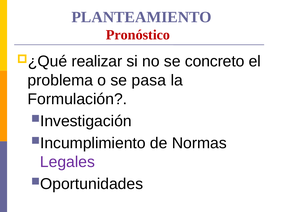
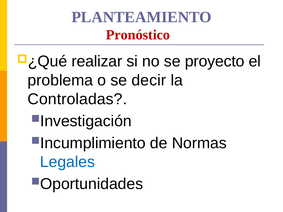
concreto: concreto -> proyecto
pasa: pasa -> decir
Formulación: Formulación -> Controladas
Legales colour: purple -> blue
